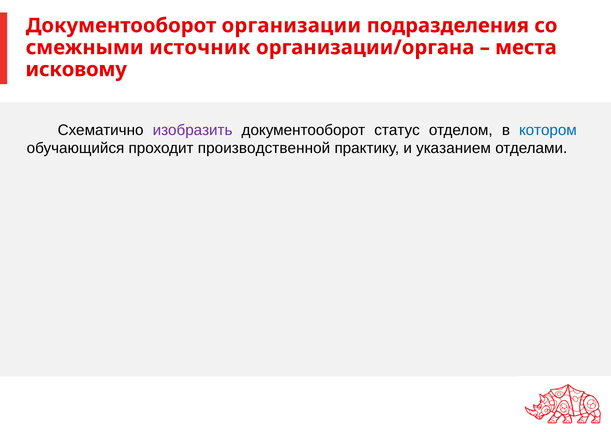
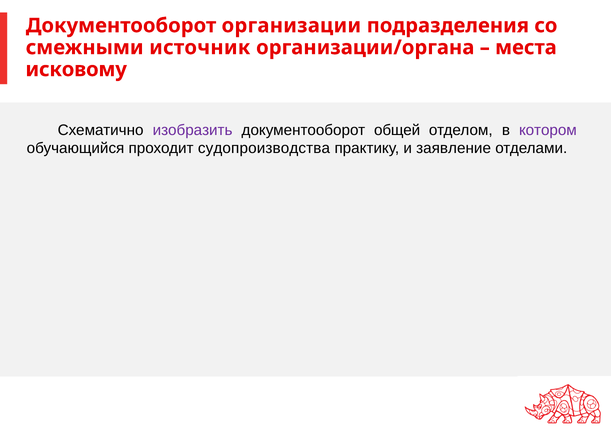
статус: статус -> общей
котором colour: blue -> purple
производственной: производственной -> судопроизводства
указанием: указанием -> заявление
